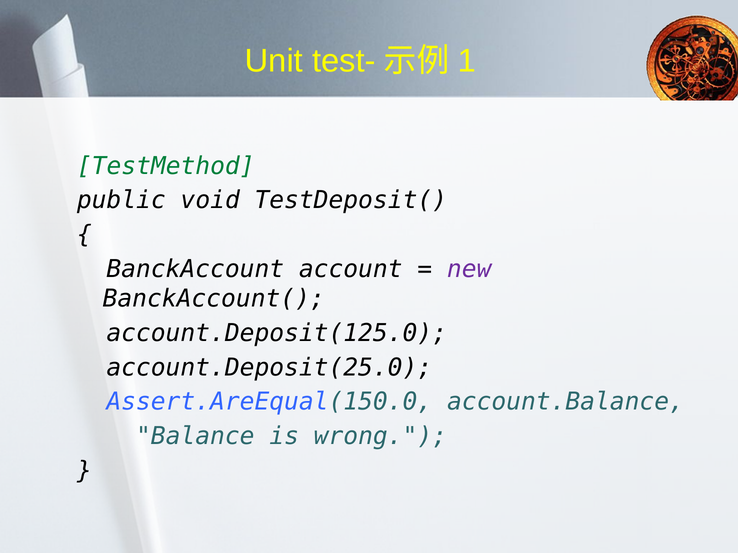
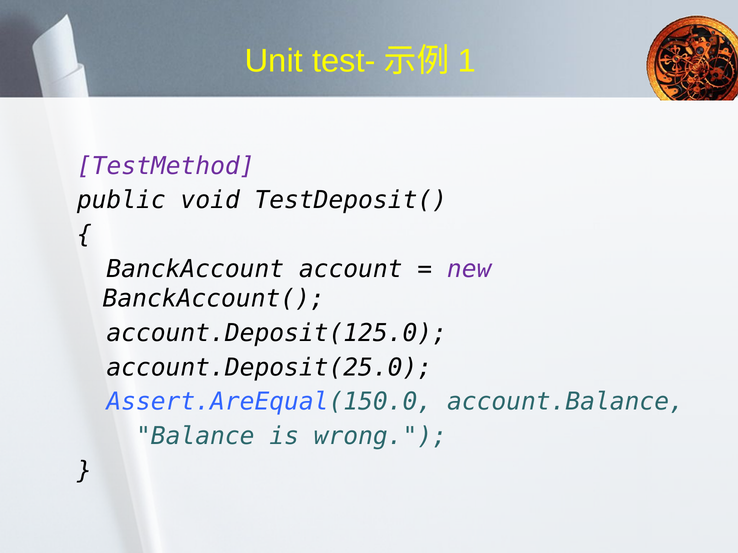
TestMethod colour: green -> purple
